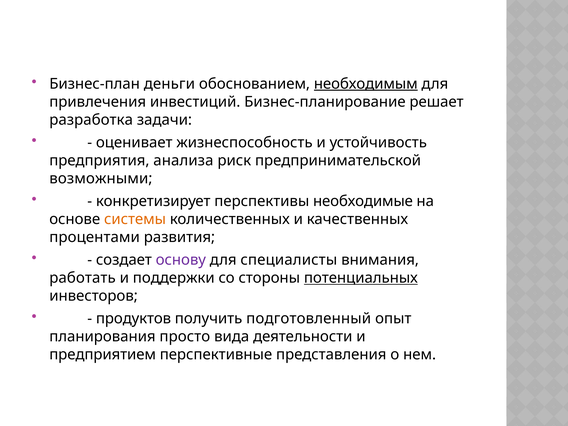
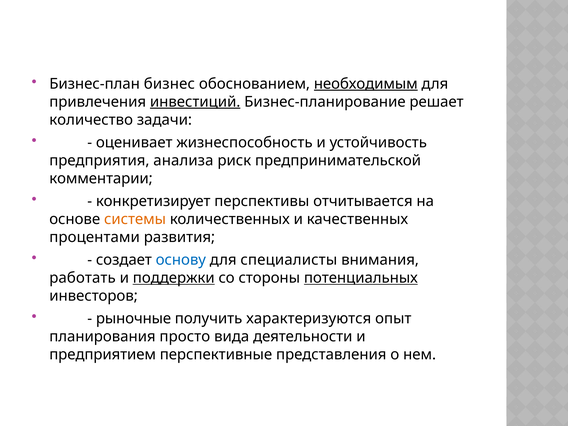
деньги: деньги -> бизнес
инвестиций underline: none -> present
разработка: разработка -> количество
возможными: возможными -> комментарии
необходимые: необходимые -> отчитывается
основу colour: purple -> blue
поддержки underline: none -> present
продуктов: продуктов -> рыночные
подготовленный: подготовленный -> характеризуются
